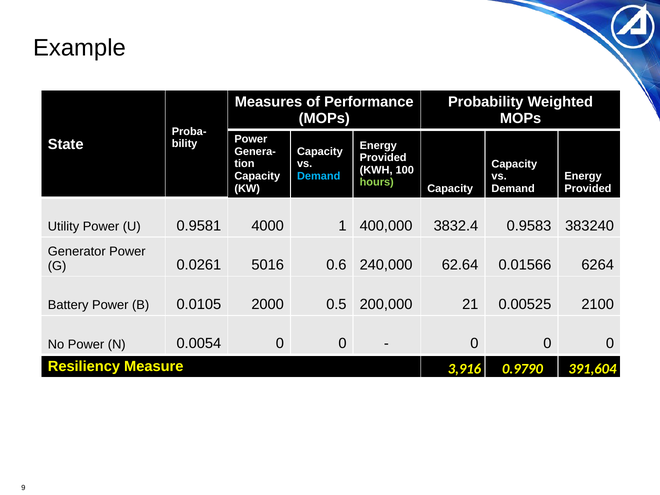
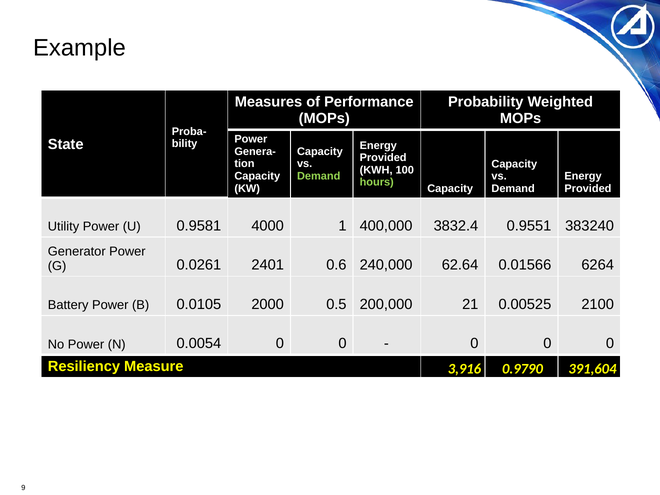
Demand at (319, 176) colour: light blue -> light green
0.9583: 0.9583 -> 0.9551
5016: 5016 -> 2401
